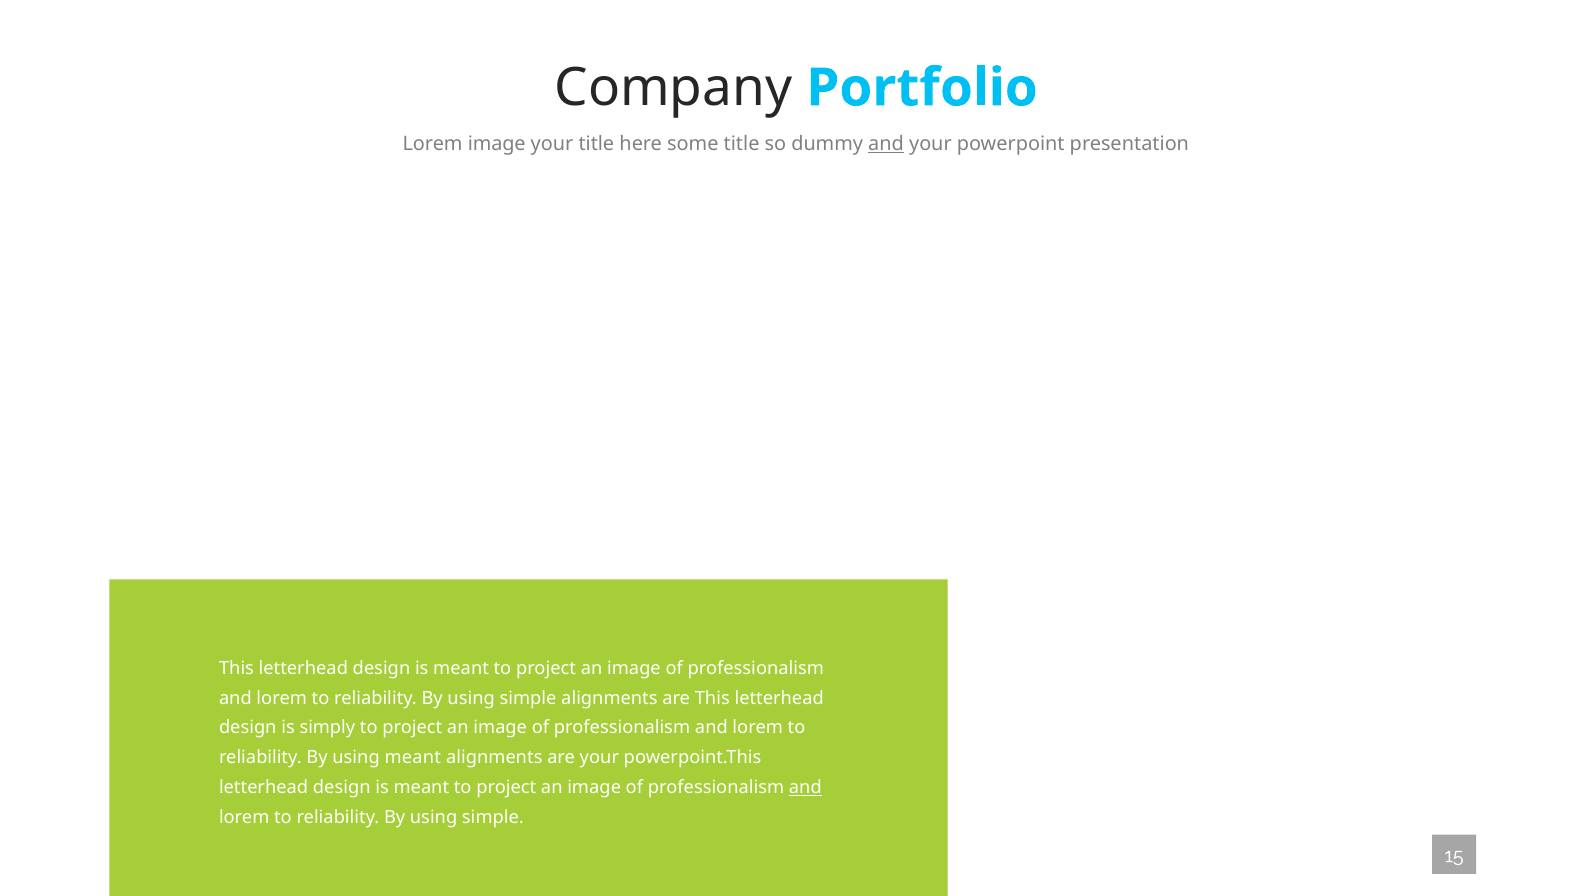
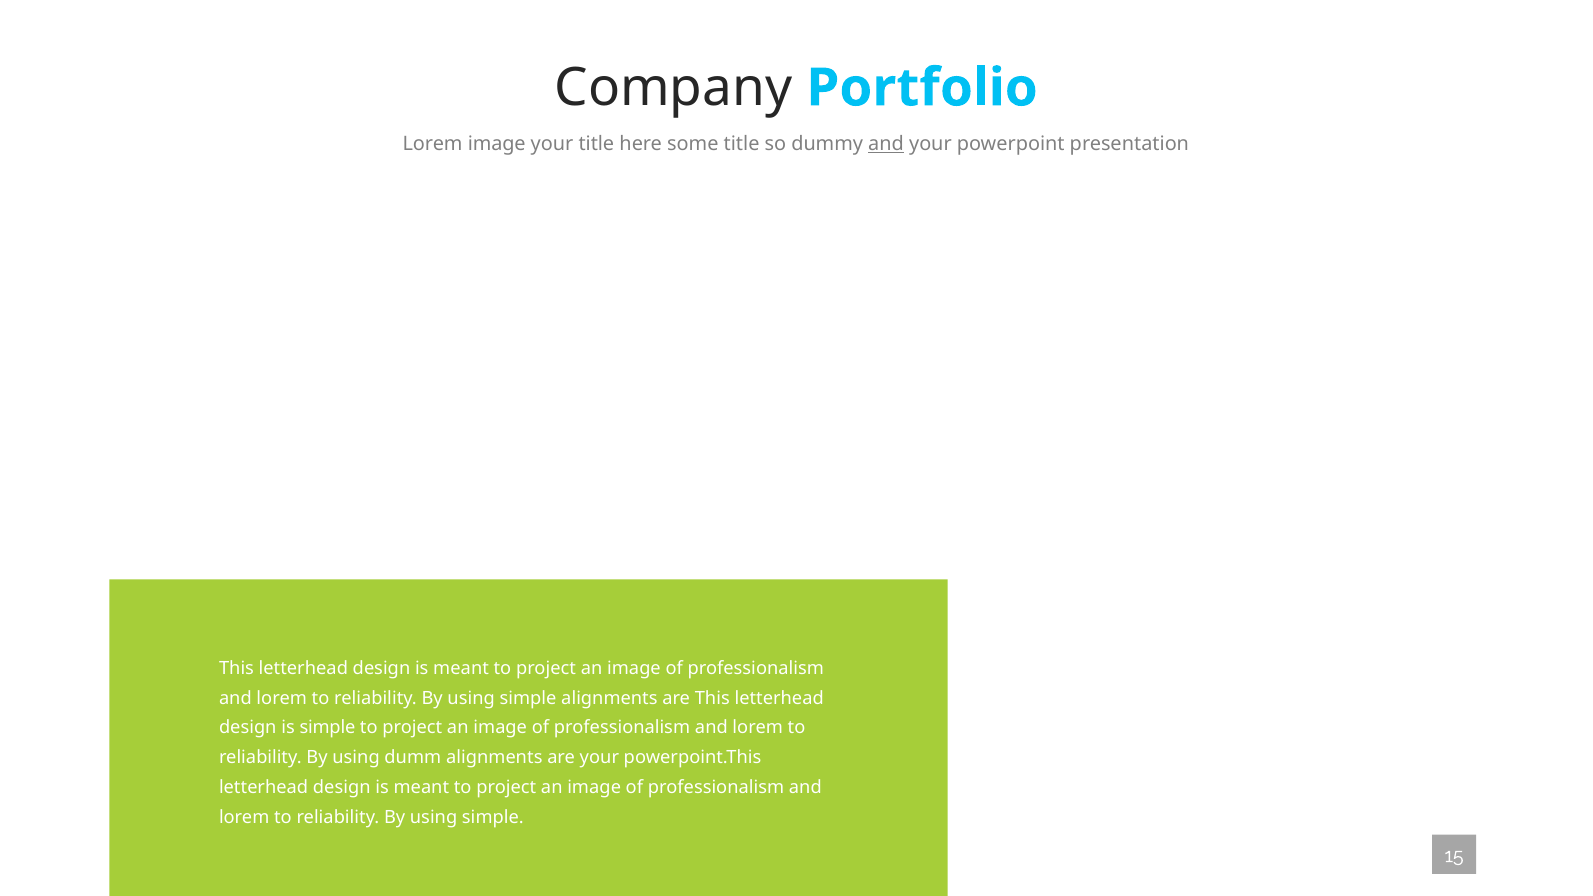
is simply: simply -> simple
using meant: meant -> dumm
and at (805, 788) underline: present -> none
